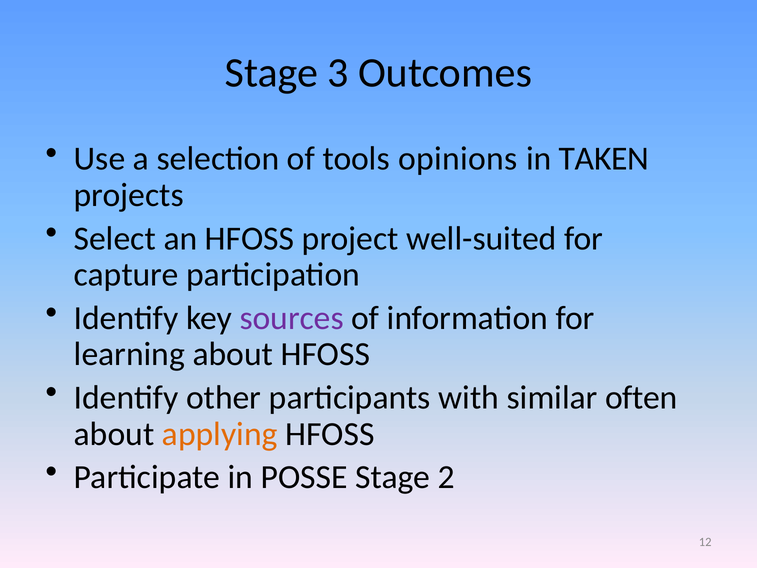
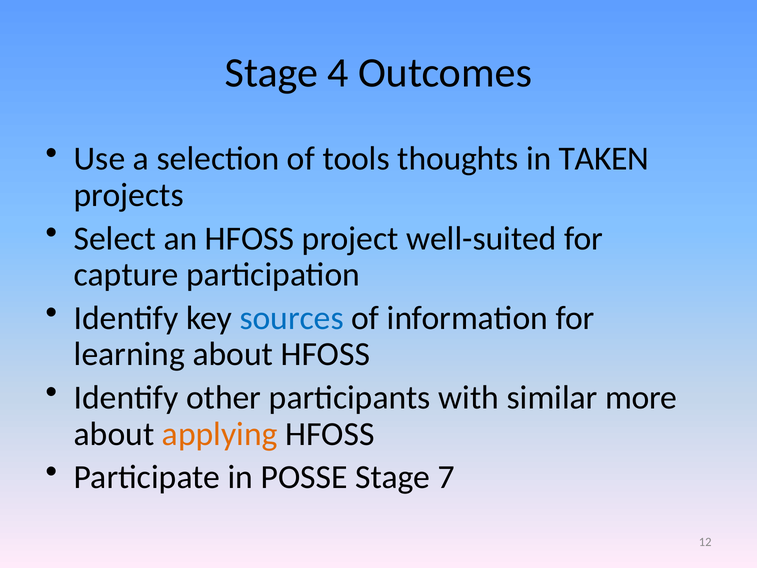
3: 3 -> 4
opinions: opinions -> thoughts
sources colour: purple -> blue
often: often -> more
2: 2 -> 7
